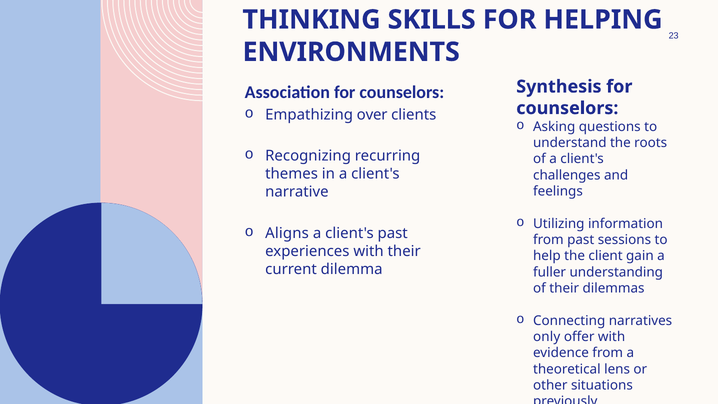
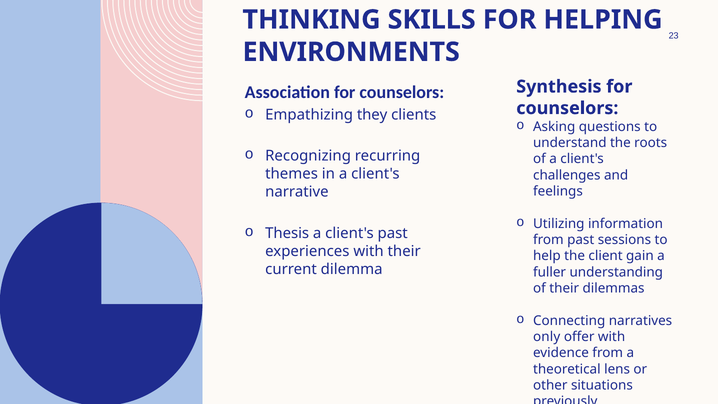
over: over -> they
Aligns: Aligns -> Thesis
